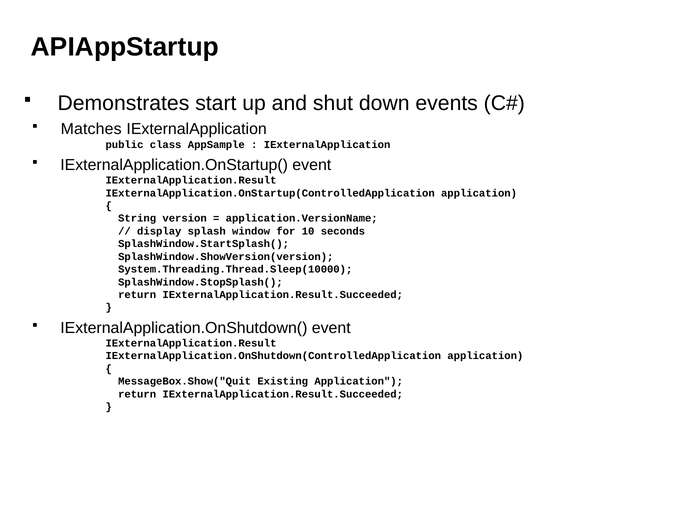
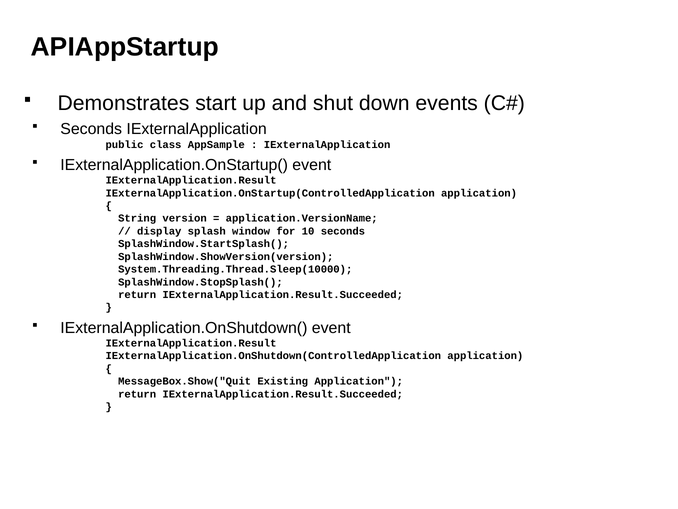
Matches at (91, 129): Matches -> Seconds
